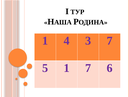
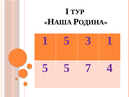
4 at (67, 41): 4 -> 5
3 7: 7 -> 1
5 1: 1 -> 5
6: 6 -> 4
